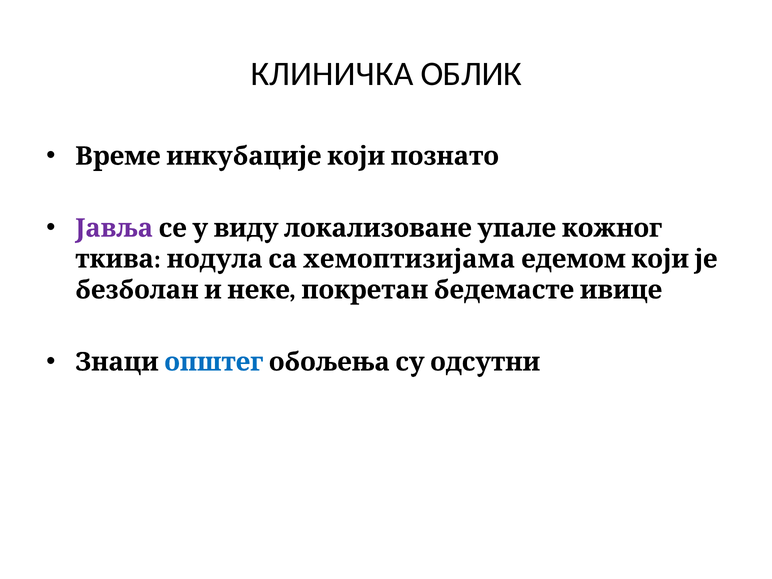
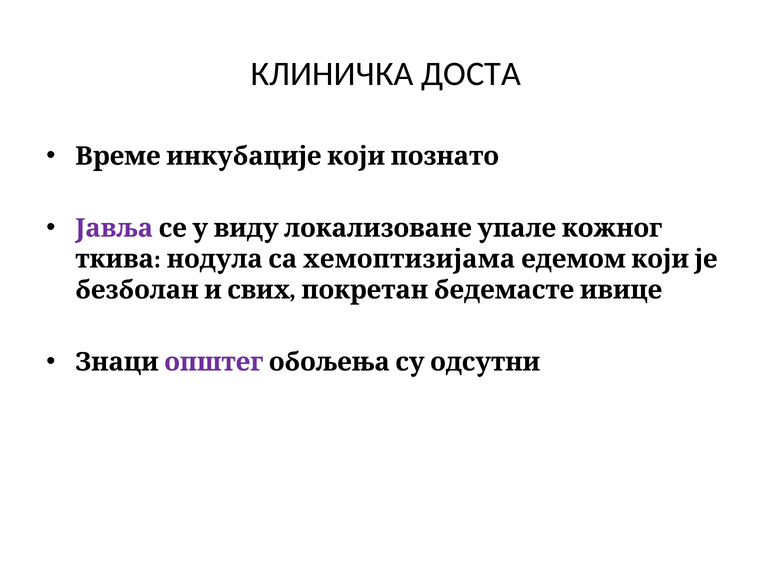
ОБЛИК: ОБЛИК -> ДОСТА
неке: неке -> свих
општег colour: blue -> purple
